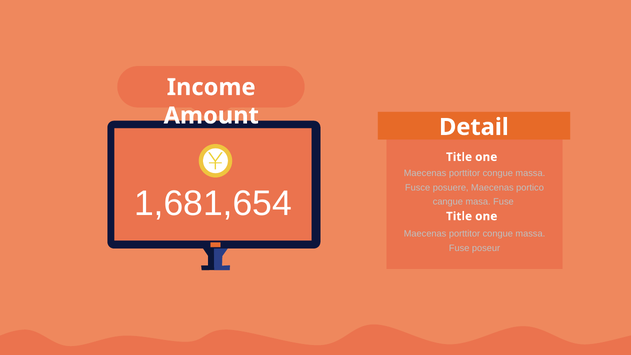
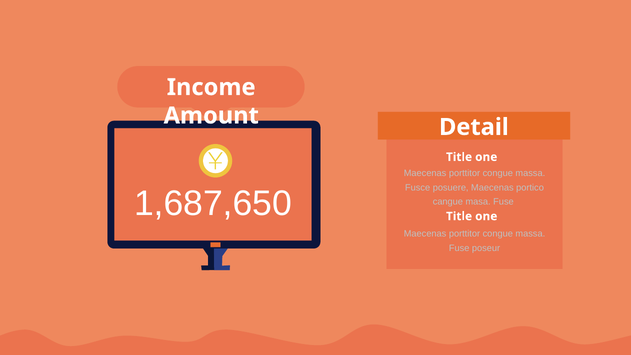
1,681,654: 1,681,654 -> 1,687,650
